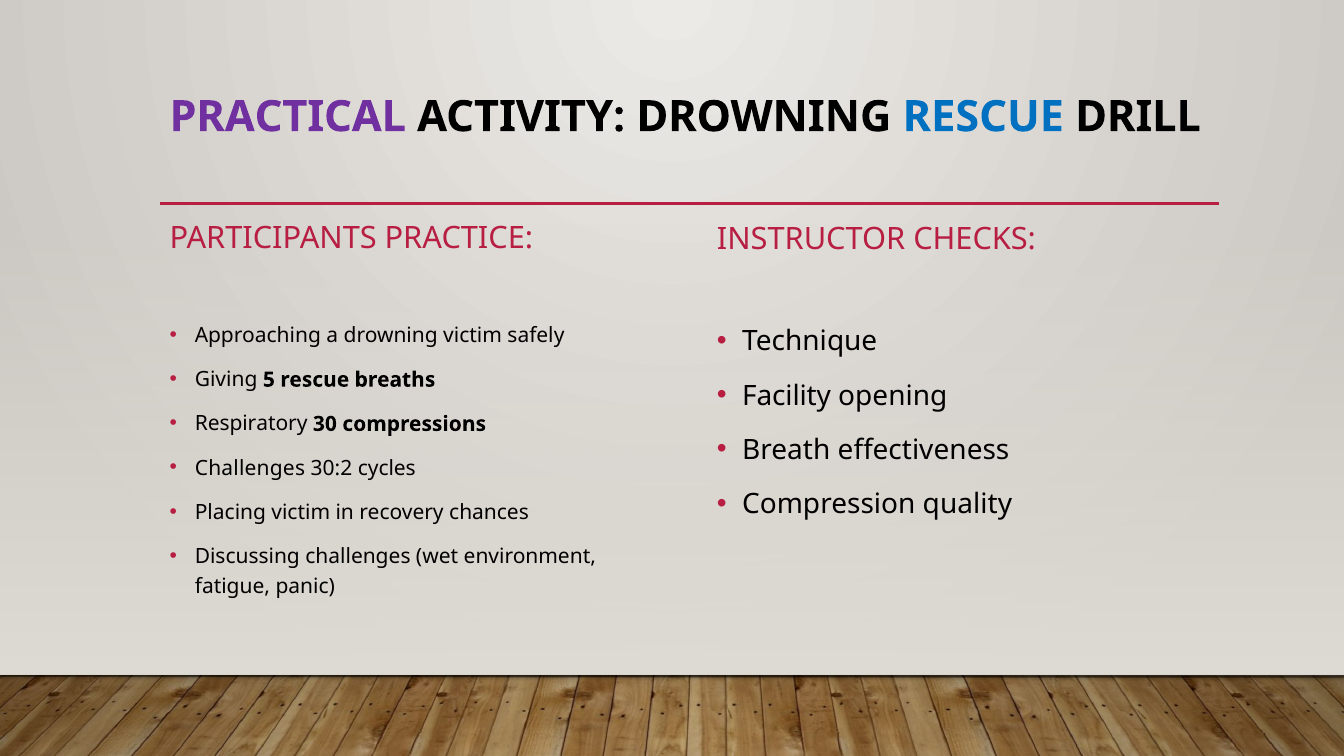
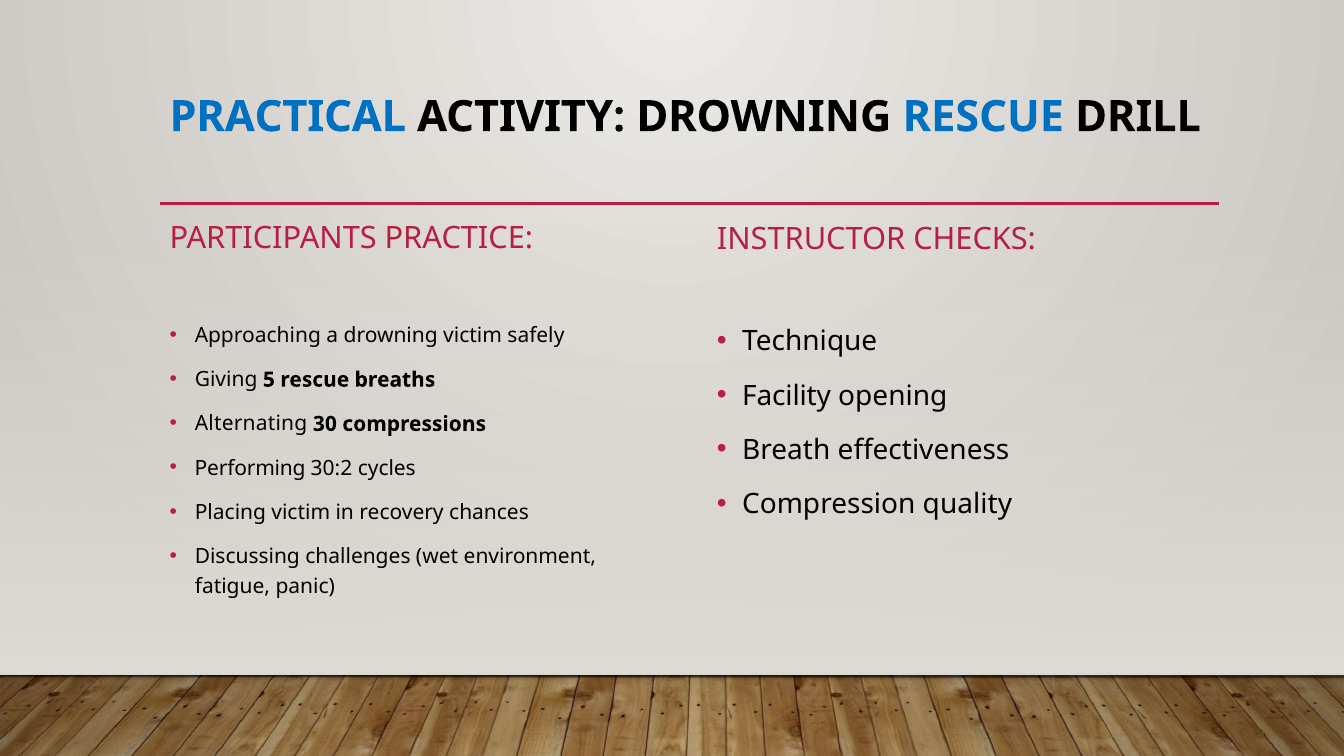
PRACTICAL colour: purple -> blue
Respiratory: Respiratory -> Alternating
Challenges at (250, 468): Challenges -> Performing
